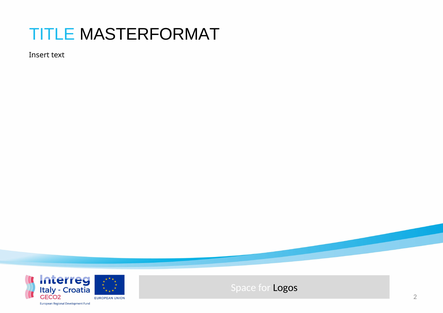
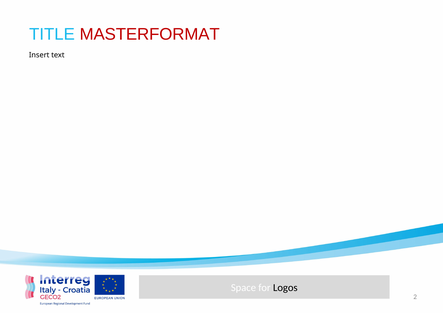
MASTERFORMAT colour: black -> red
